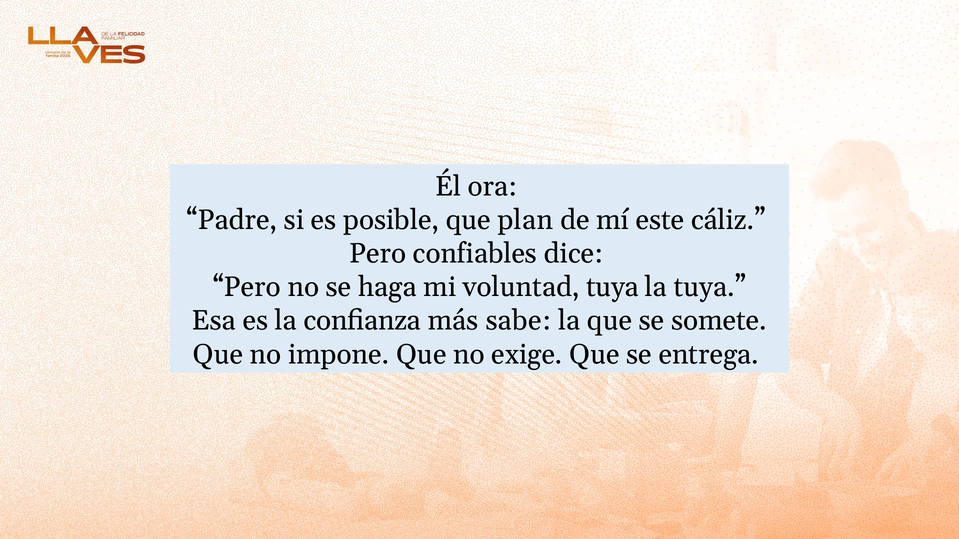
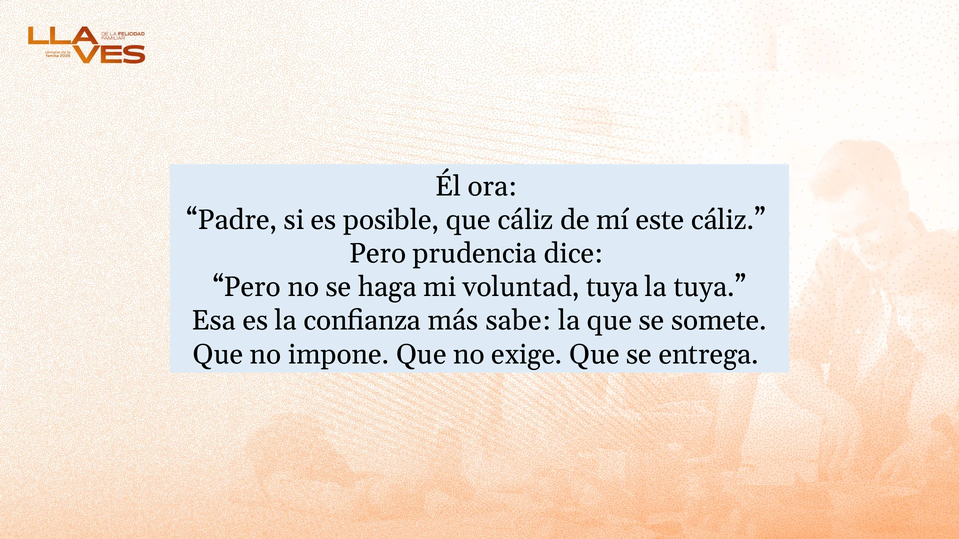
que plan: plan -> cáliz
confiables: confiables -> prudencia
